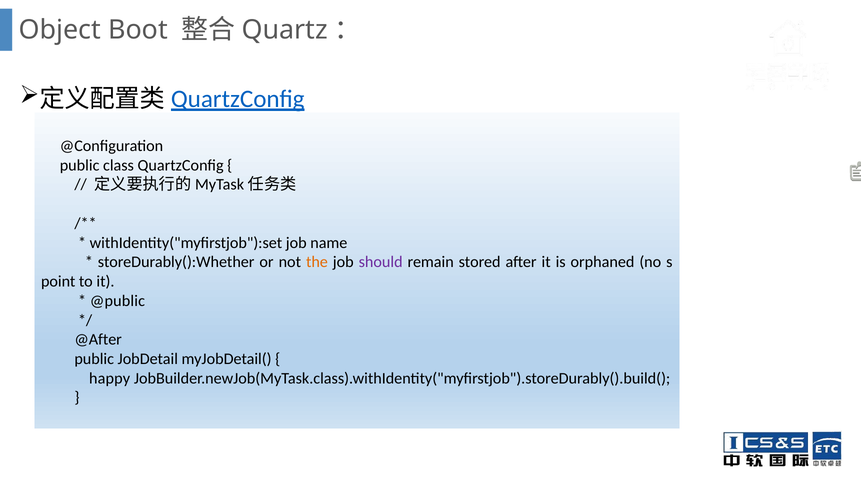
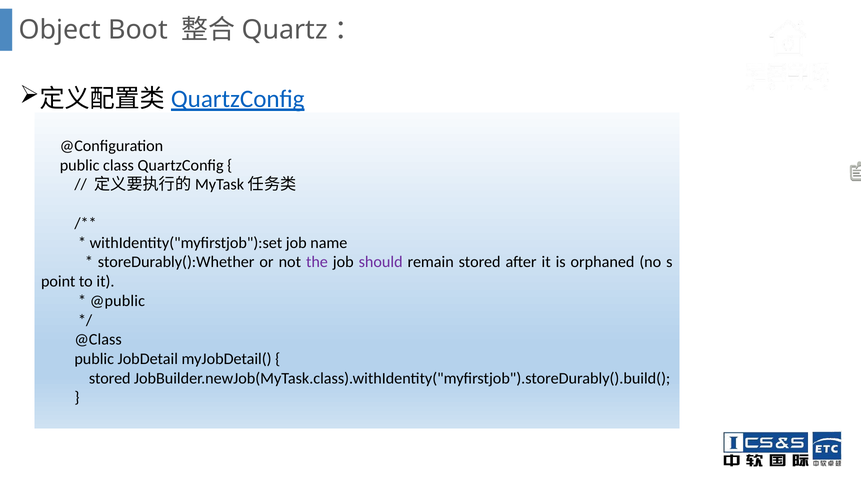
the colour: orange -> purple
@After: @After -> @Class
happy at (110, 379): happy -> stored
